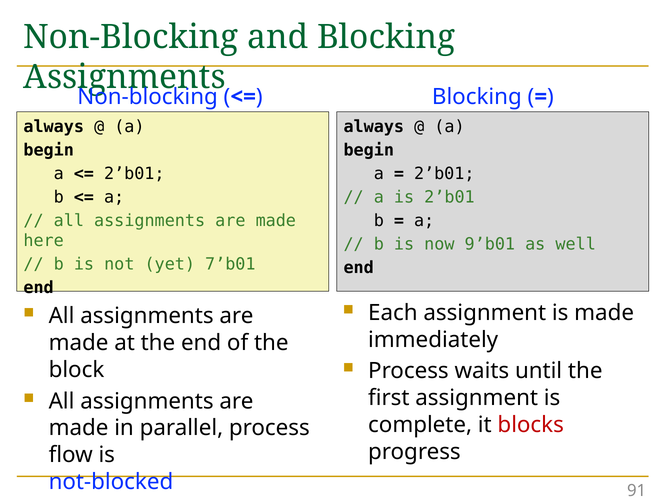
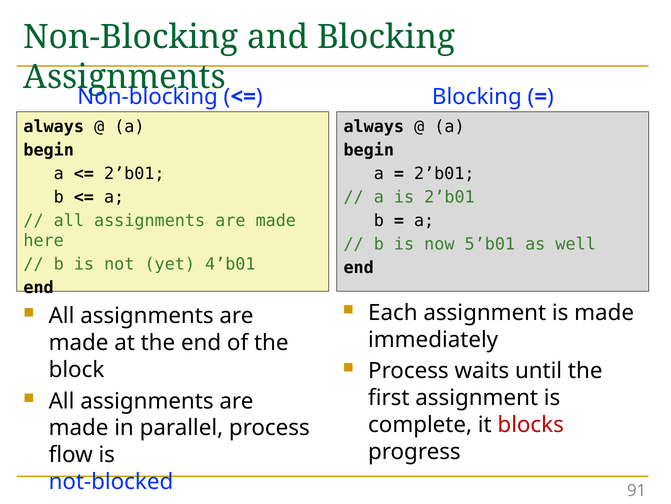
9’b01: 9’b01 -> 5’b01
7’b01: 7’b01 -> 4’b01
